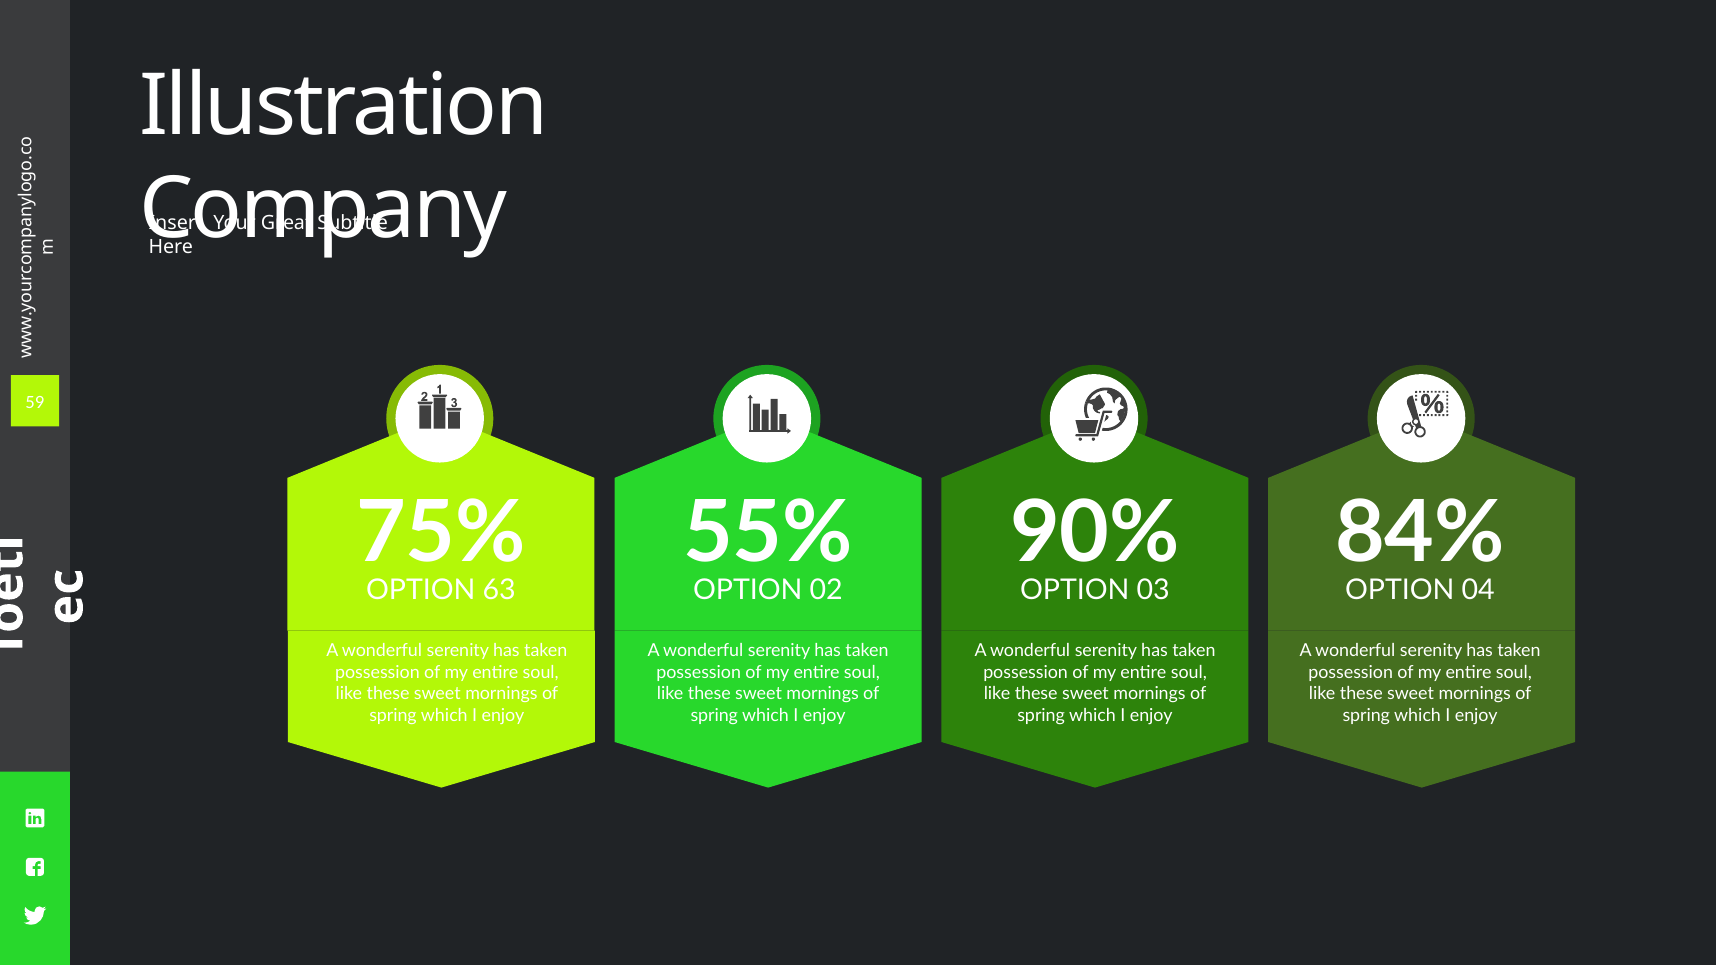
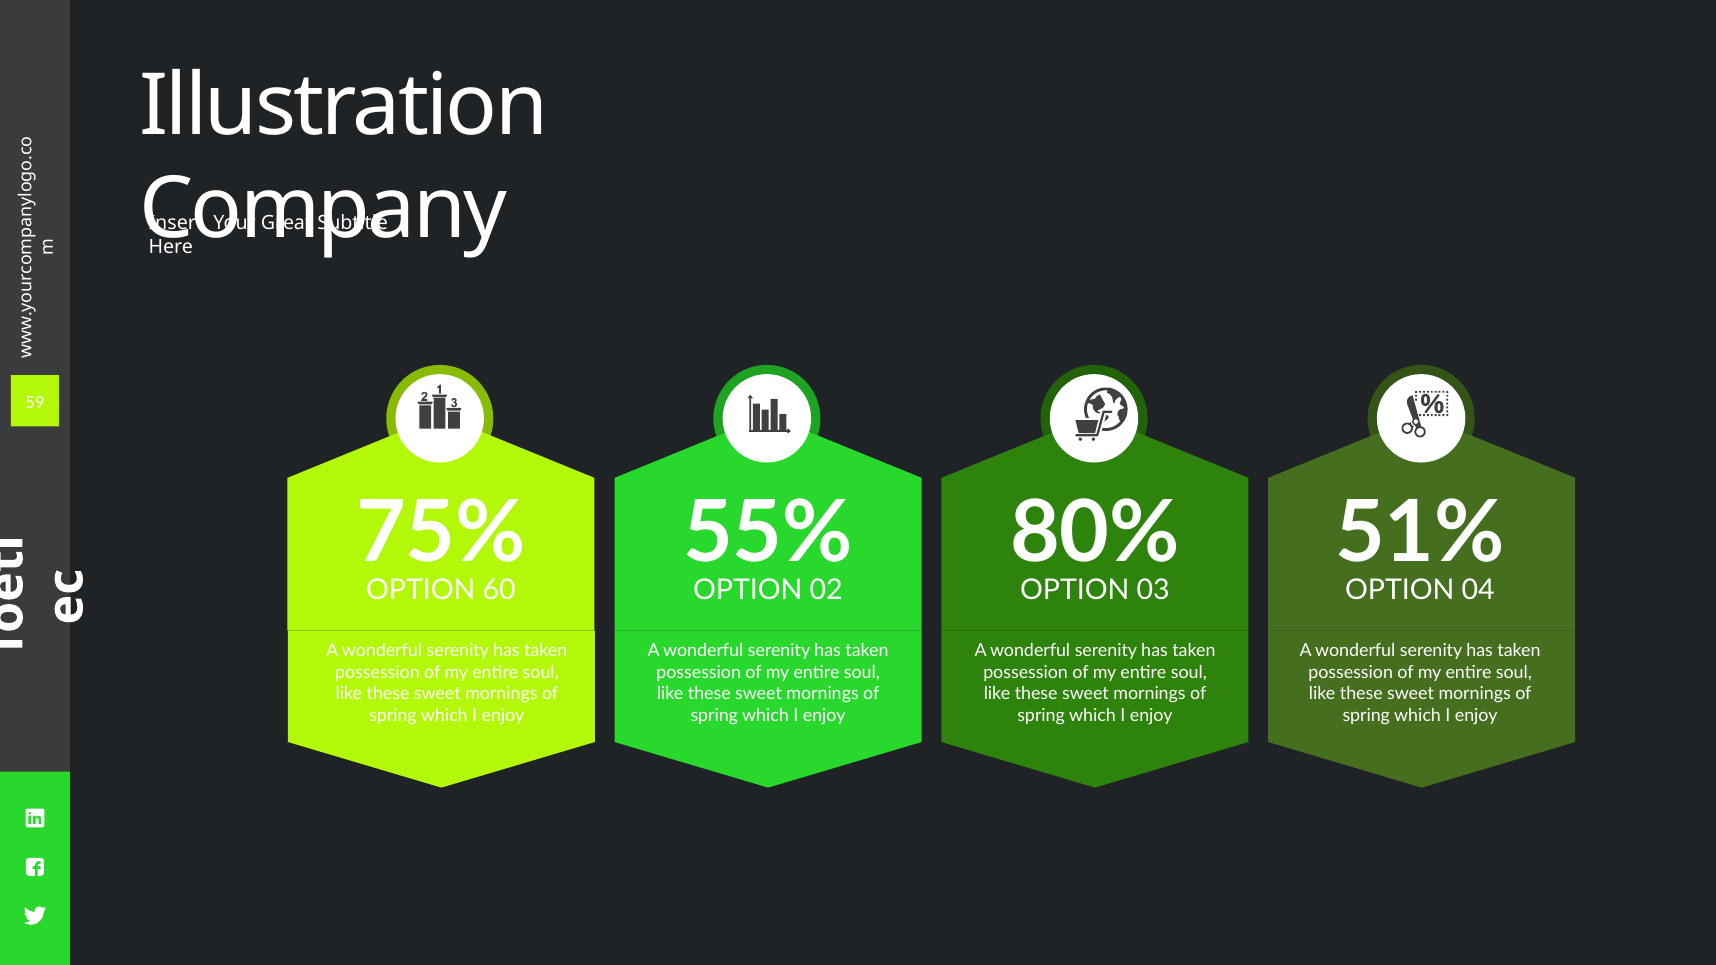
90%: 90% -> 80%
84%: 84% -> 51%
63: 63 -> 60
